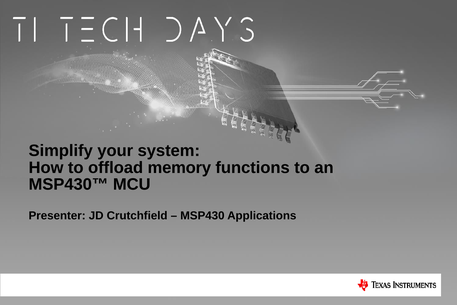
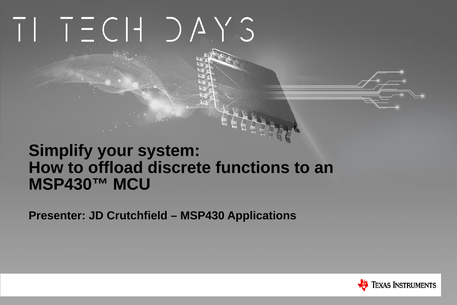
memory: memory -> discrete
